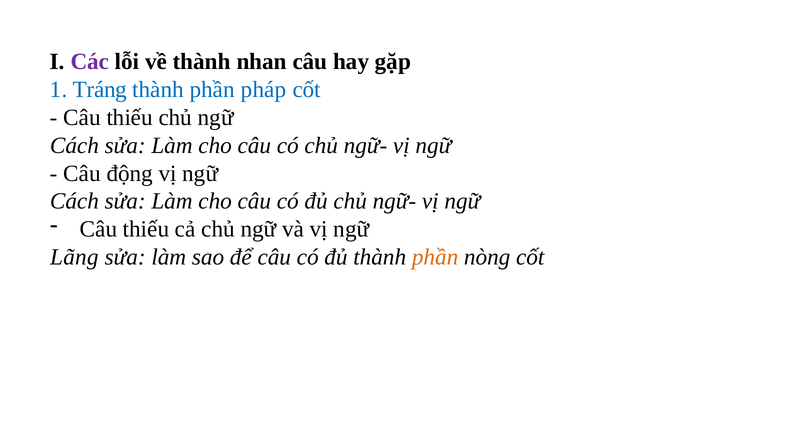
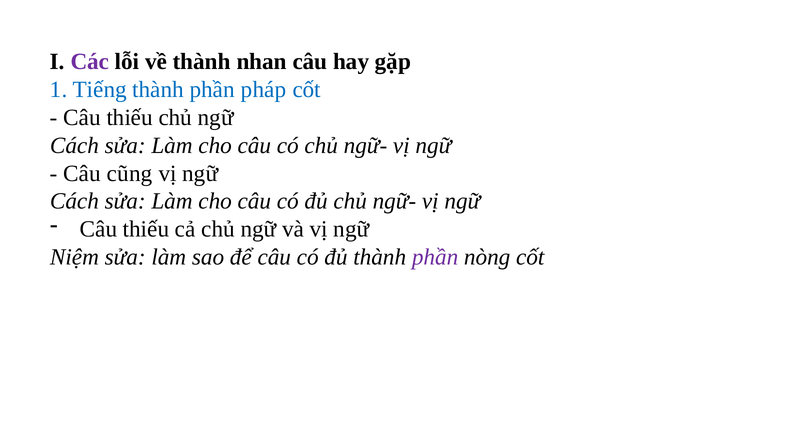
Tráng: Tráng -> Tiếng
động: động -> cũng
Lãng: Lãng -> Niệm
phần at (435, 257) colour: orange -> purple
